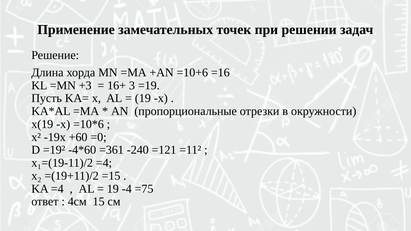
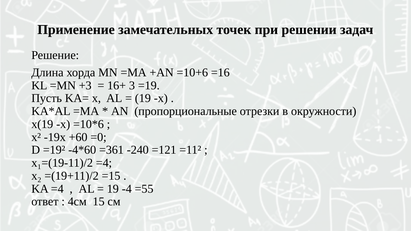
=75: =75 -> =55
